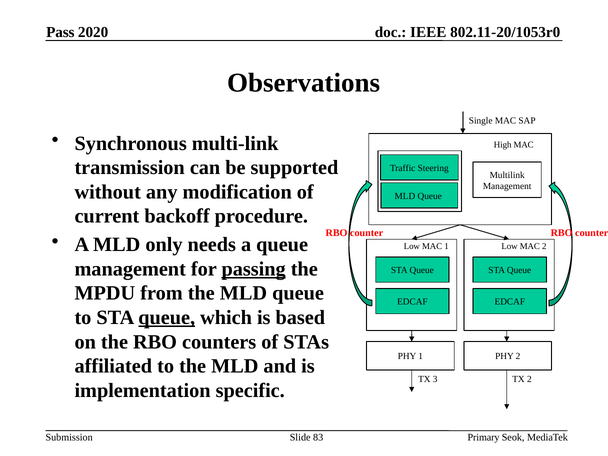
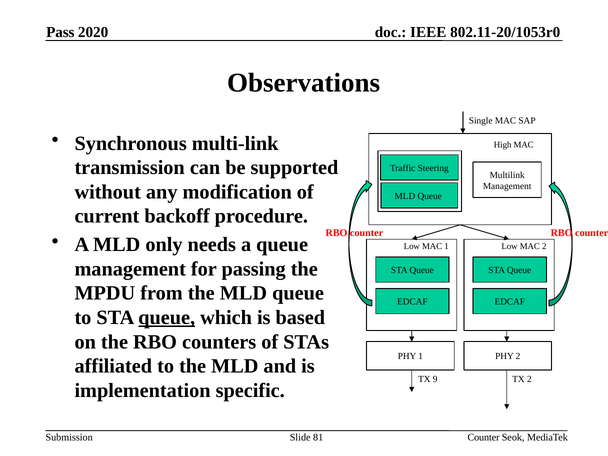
passing underline: present -> none
3: 3 -> 9
83: 83 -> 81
Primary at (484, 437): Primary -> Counter
